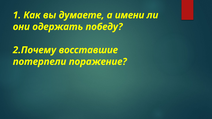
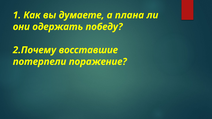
имени: имени -> плана
